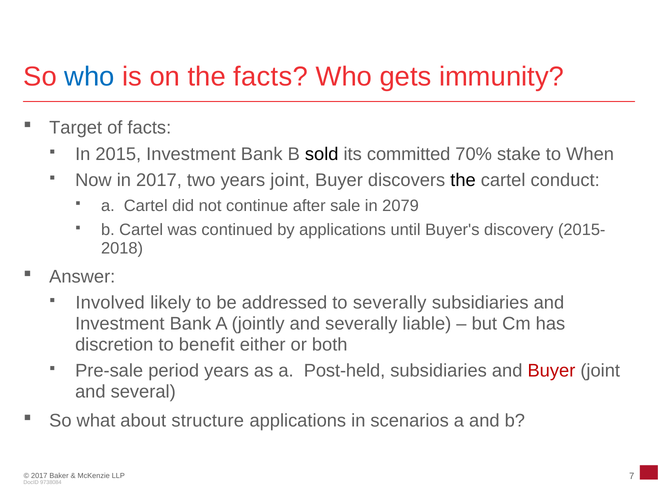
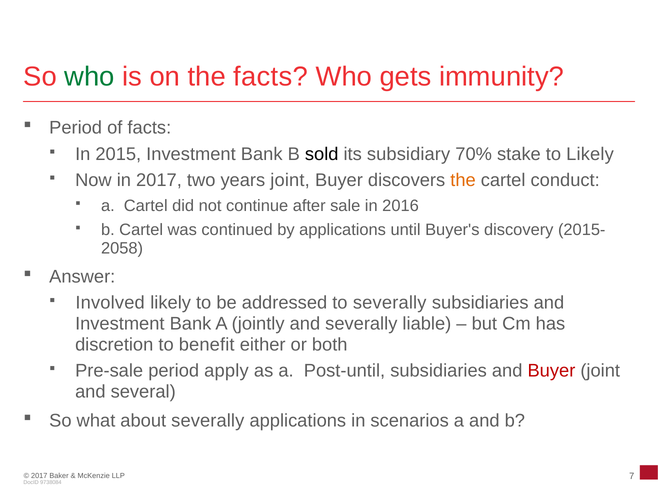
who at (90, 77) colour: blue -> green
Target at (76, 128): Target -> Period
committed: committed -> subsidiary
to When: When -> Likely
the at (463, 181) colour: black -> orange
2079: 2079 -> 2016
2018: 2018 -> 2058
period years: years -> apply
Post-held: Post-held -> Post-until
about structure: structure -> severally
